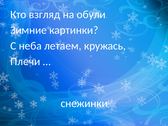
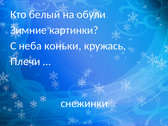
взгляд: взгляд -> белый
летаем: летаем -> коньки
